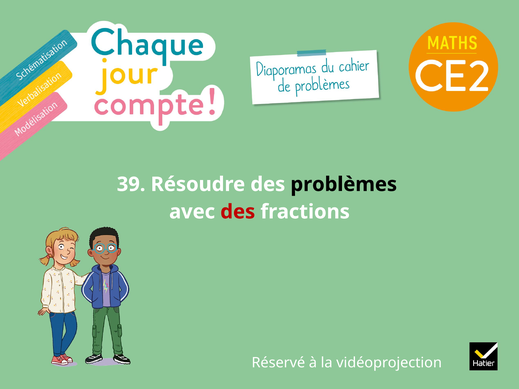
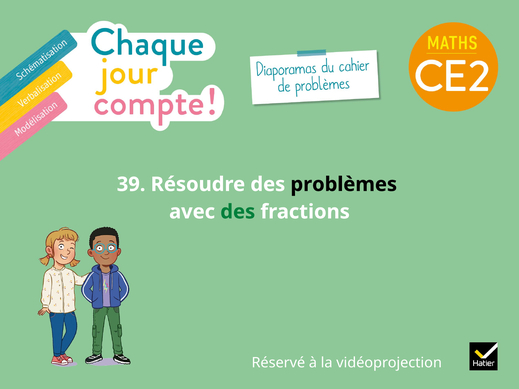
des at (238, 212) colour: red -> green
